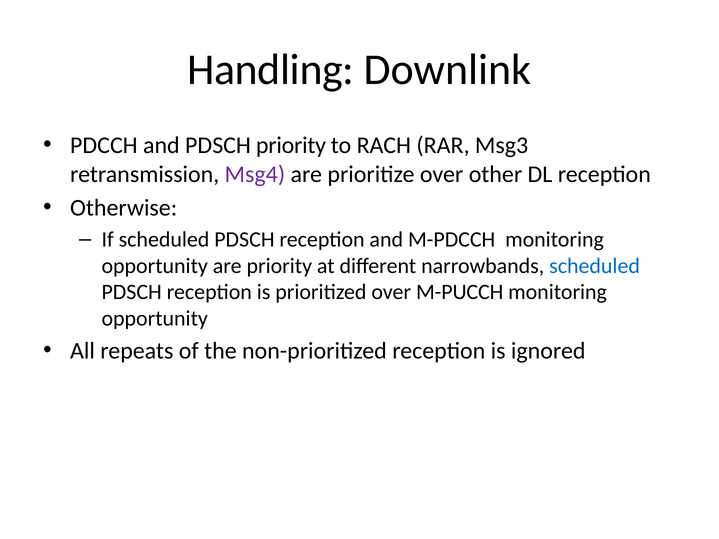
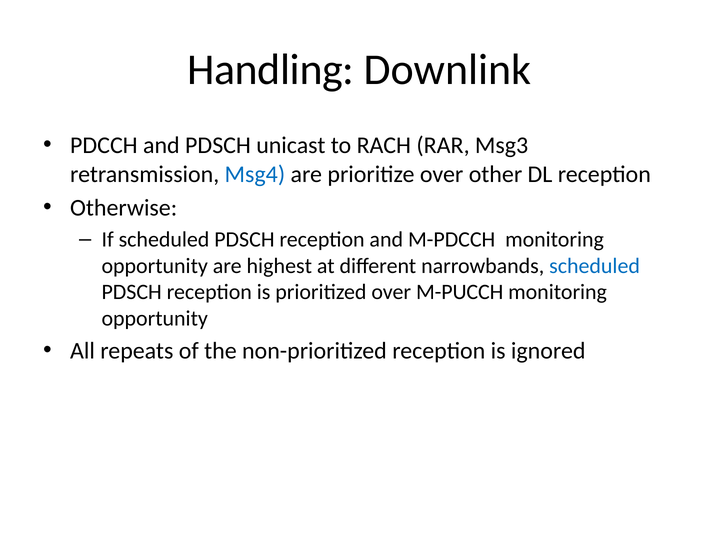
PDSCH priority: priority -> unicast
Msg4 colour: purple -> blue
are priority: priority -> highest
